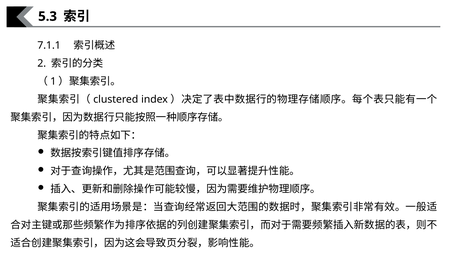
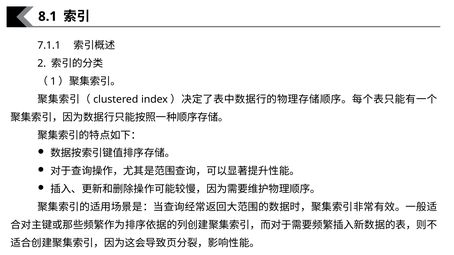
5.3: 5.3 -> 8.1
